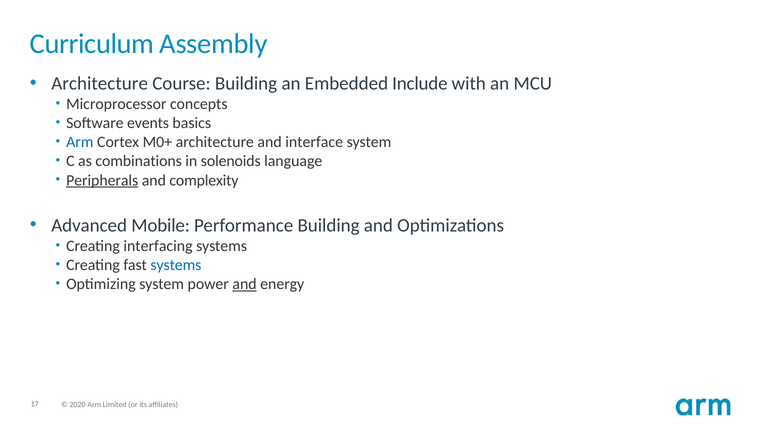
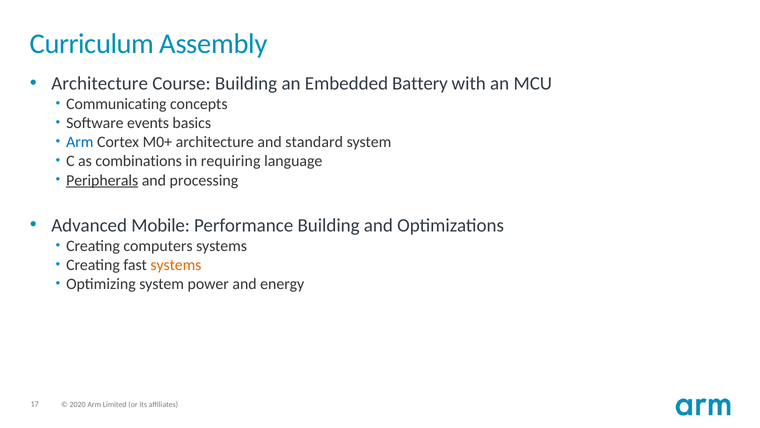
Include: Include -> Battery
Microprocessor: Microprocessor -> Communicating
interface: interface -> standard
solenoids: solenoids -> requiring
complexity: complexity -> processing
interfacing: interfacing -> computers
systems at (176, 265) colour: blue -> orange
and at (245, 284) underline: present -> none
